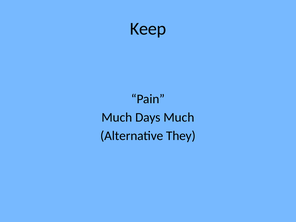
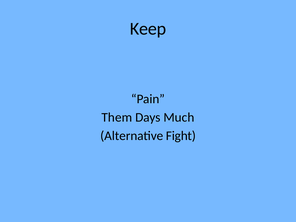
Much at (117, 117): Much -> Them
They: They -> Fight
